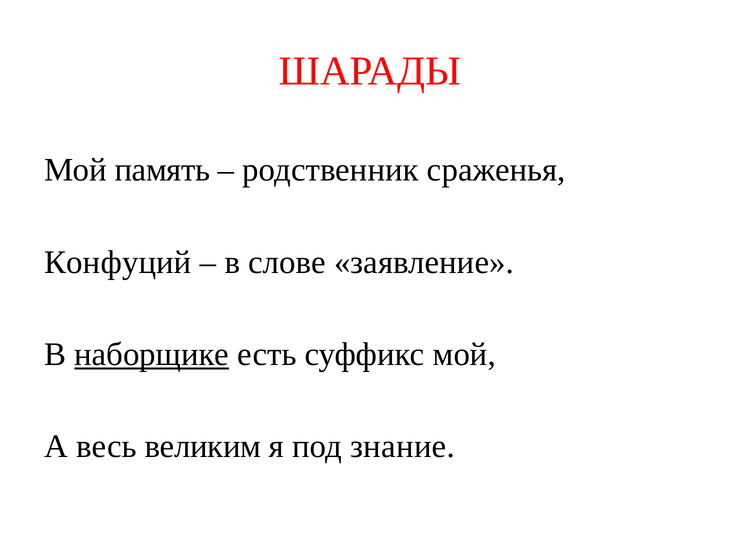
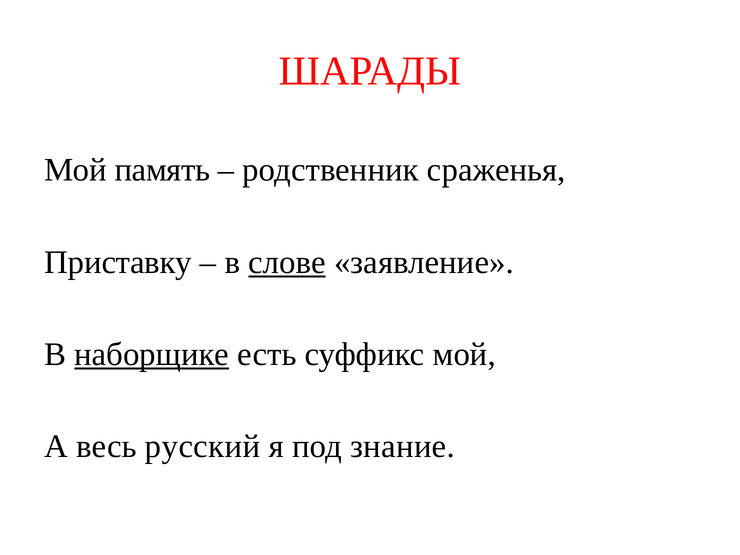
Конфуций: Конфуций -> Приставку
слове underline: none -> present
великим: великим -> русский
